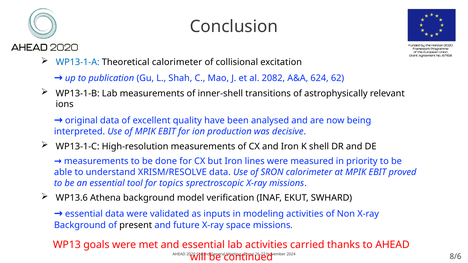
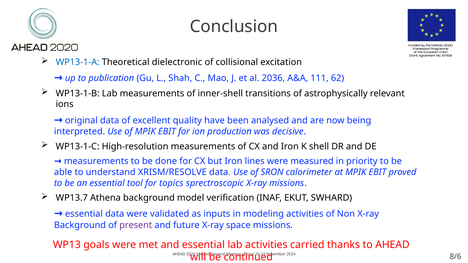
Theoretical calorimeter: calorimeter -> dielectronic
2082: 2082 -> 2036
624: 624 -> 111
WP13.6: WP13.6 -> WP13.7
present colour: black -> purple
